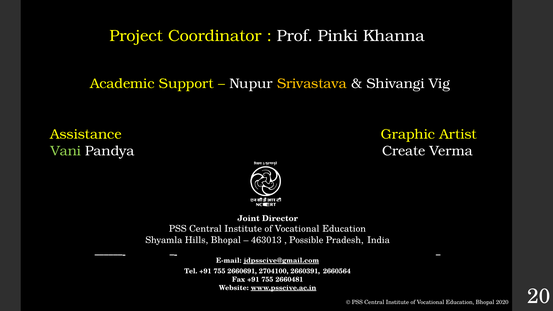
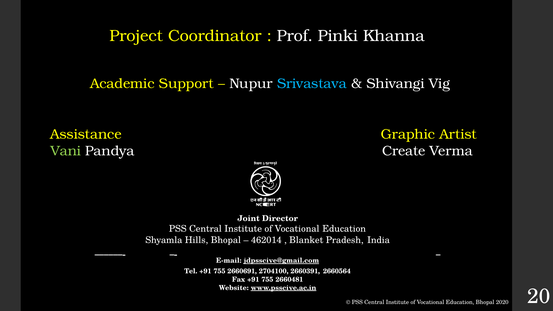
Srivastava colour: yellow -> light blue
463013: 463013 -> 462014
Possible: Possible -> Blanket
